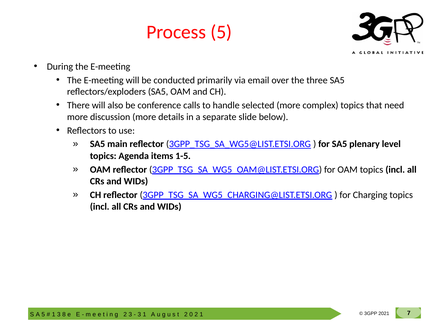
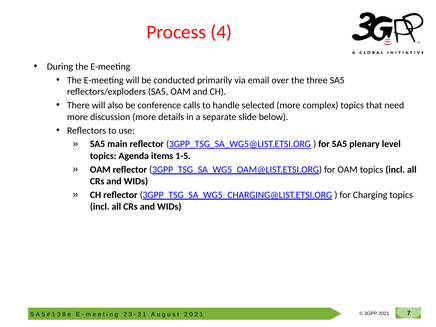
Process 5: 5 -> 4
